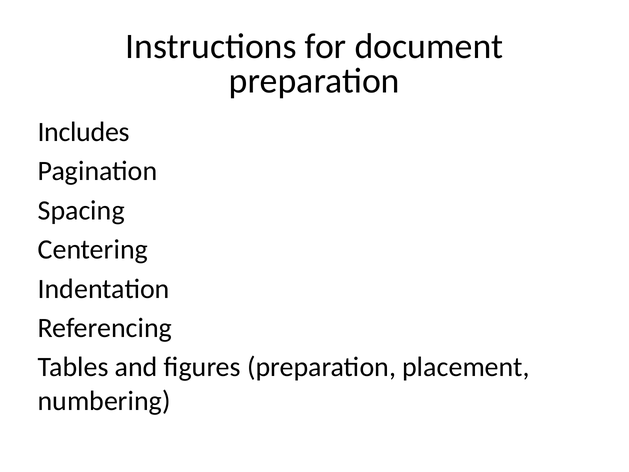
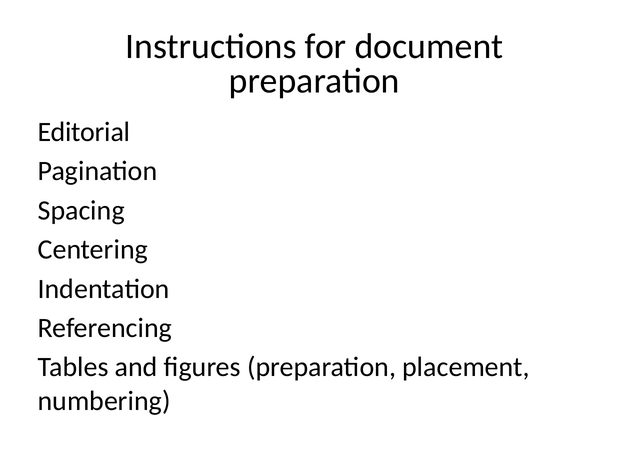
Includes: Includes -> Editorial
